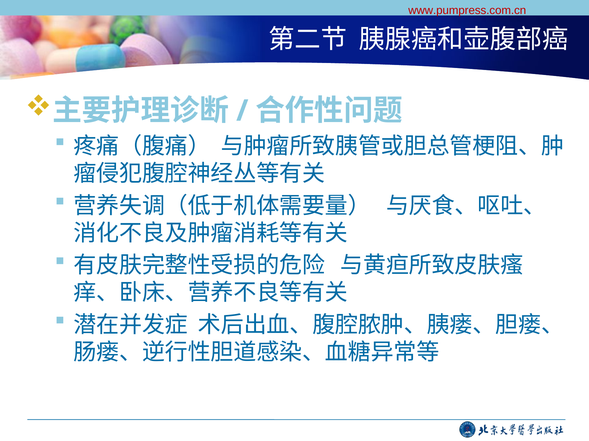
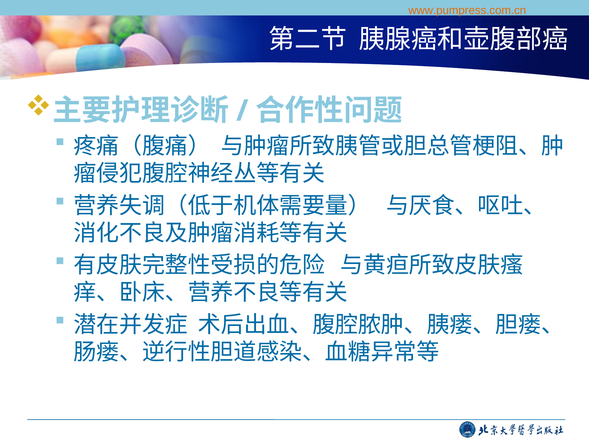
www.pumpress.com.cn colour: red -> orange
